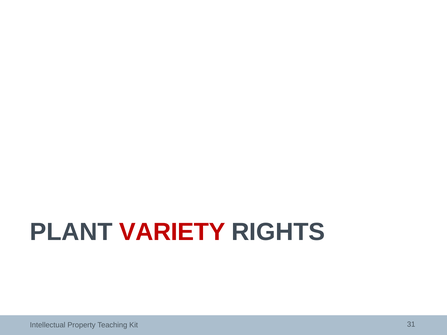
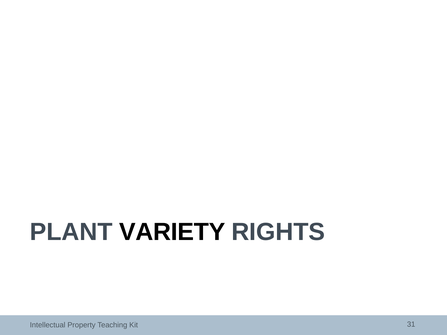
VARIETY colour: red -> black
